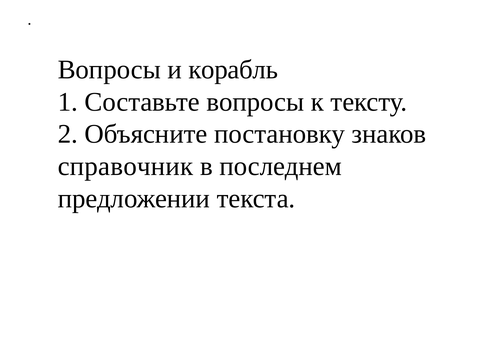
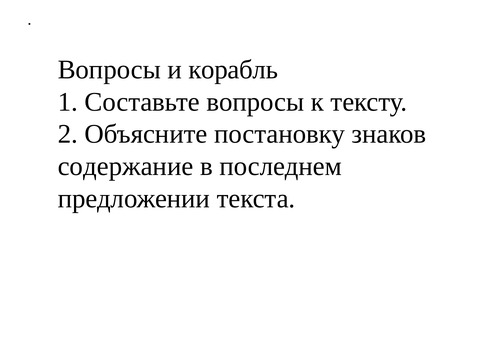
справочник: справочник -> содержание
